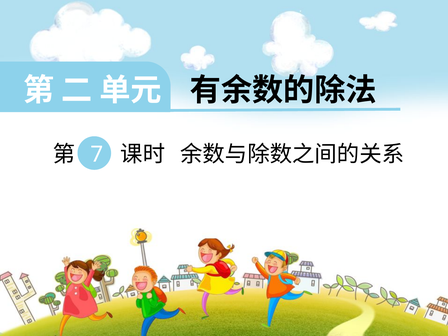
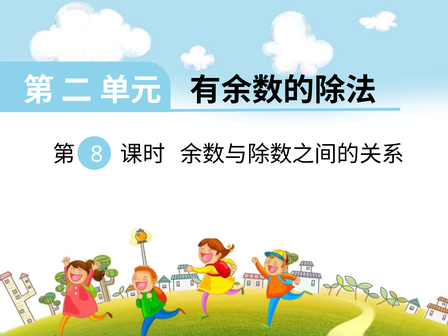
7: 7 -> 8
